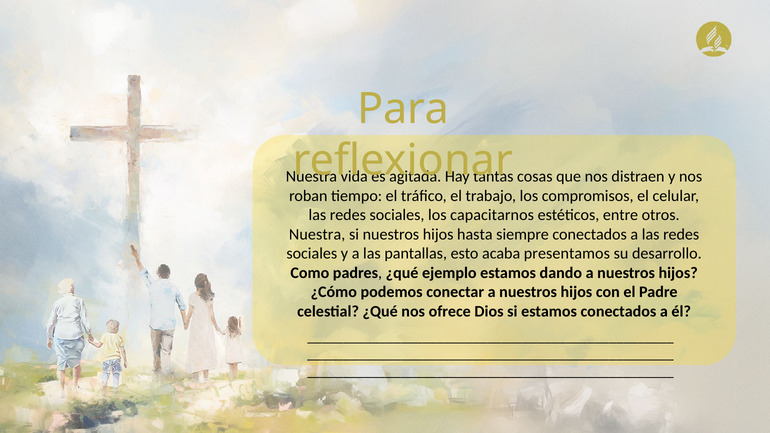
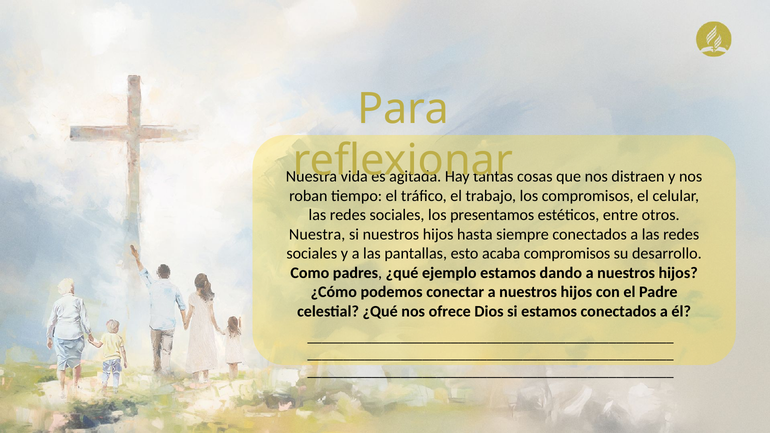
capacitarnos: capacitarnos -> presentamos
acaba presentamos: presentamos -> compromisos
